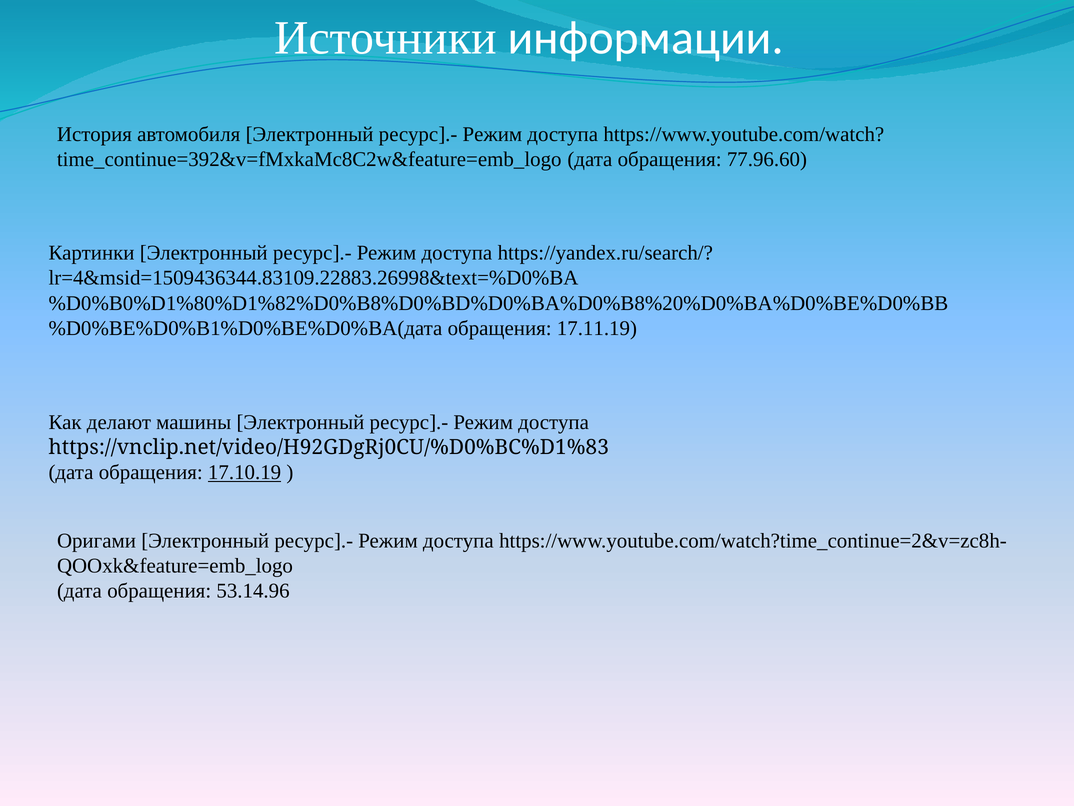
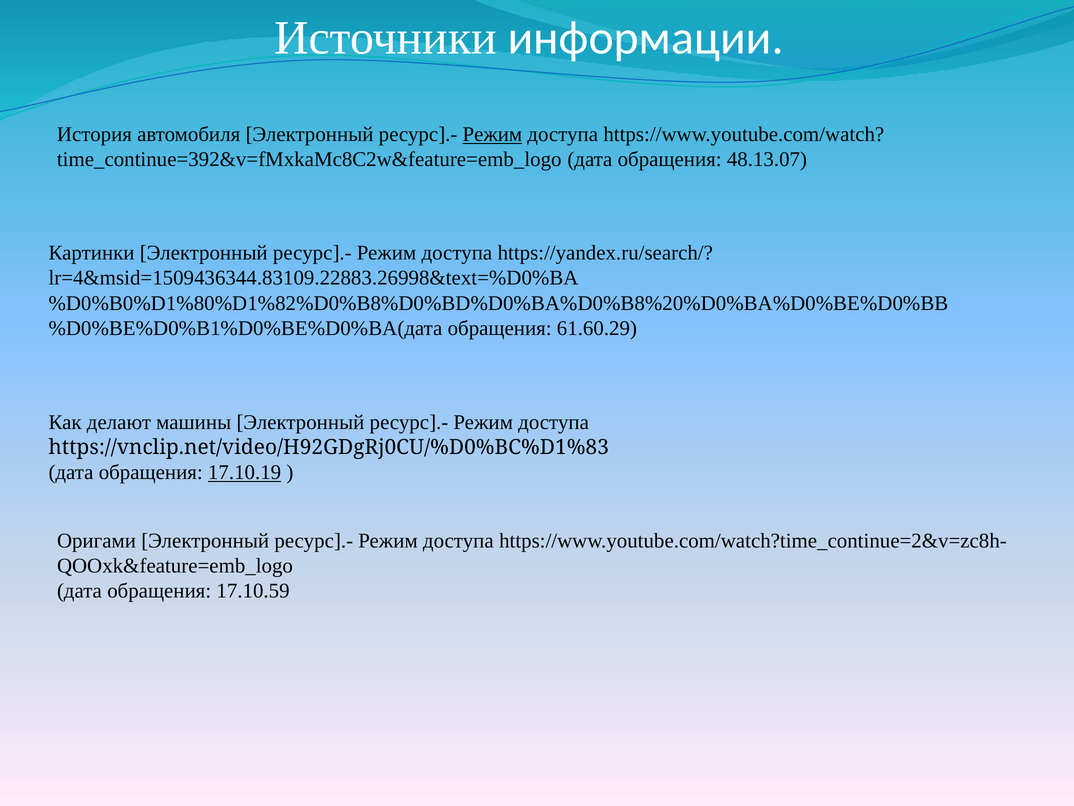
Режим at (492, 134) underline: none -> present
77.96.60: 77.96.60 -> 48.13.07
17.11.19: 17.11.19 -> 61.60.29
53.14.96: 53.14.96 -> 17.10.59
